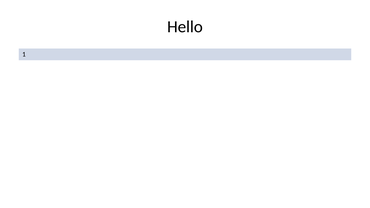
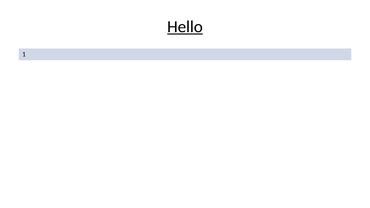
Hello underline: none -> present
